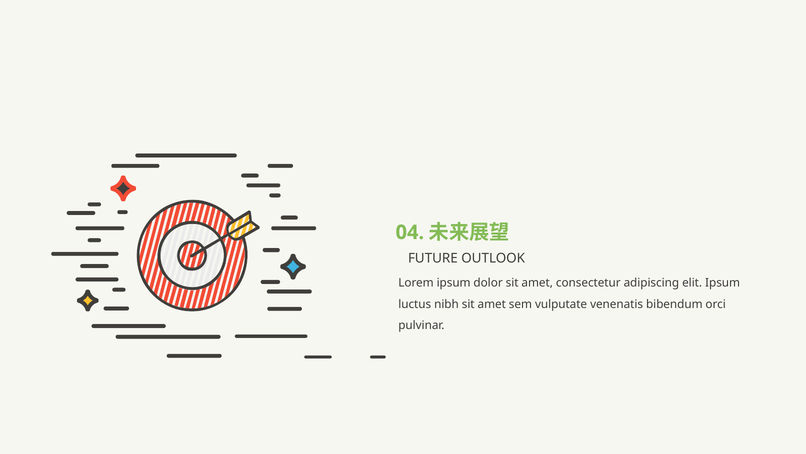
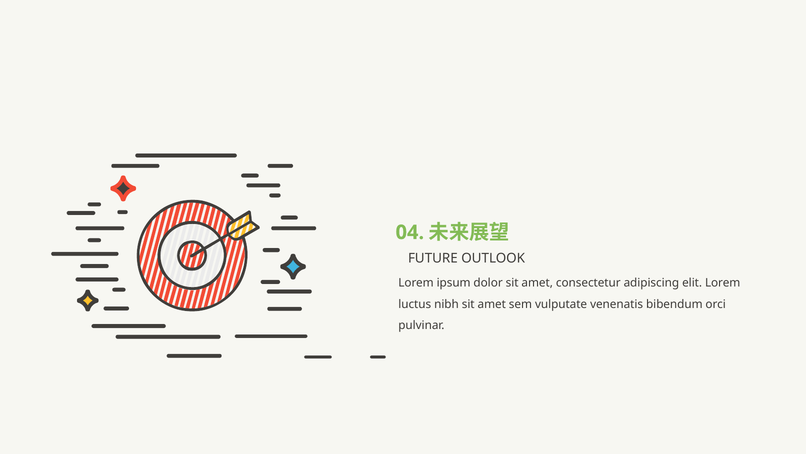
elit Ipsum: Ipsum -> Lorem
